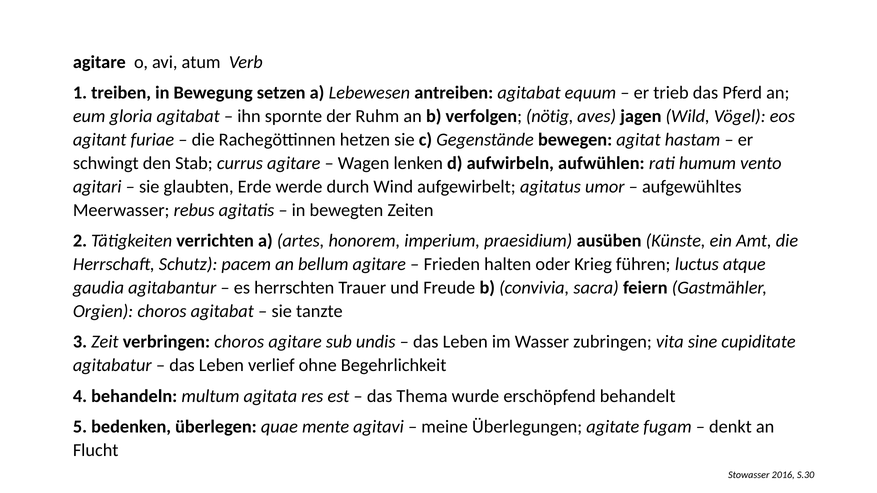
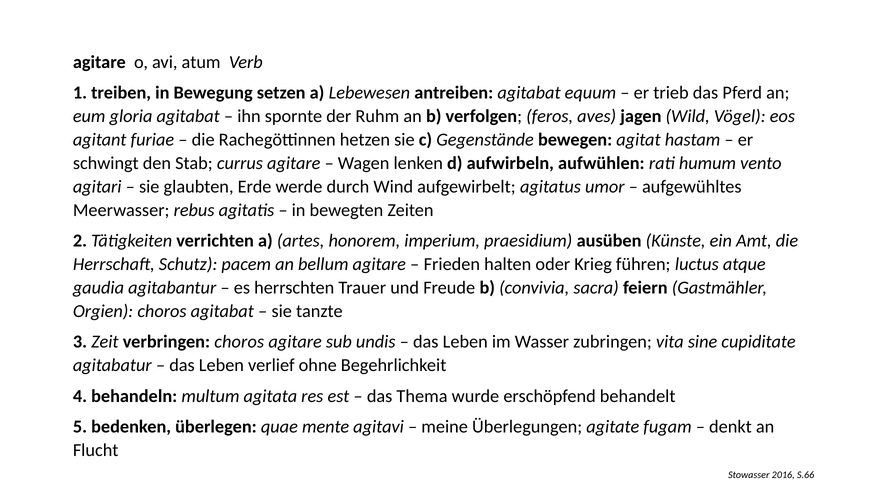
nötig: nötig -> feros
S.30: S.30 -> S.66
